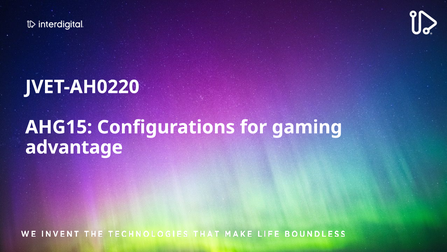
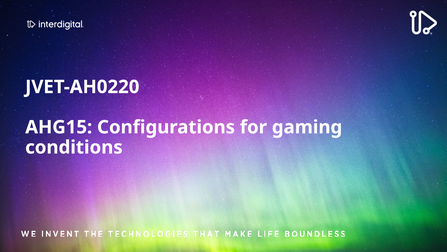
advantage: advantage -> conditions
